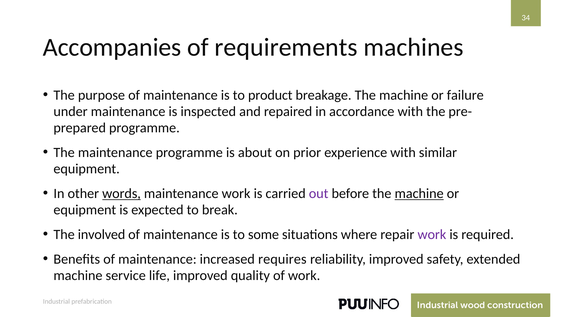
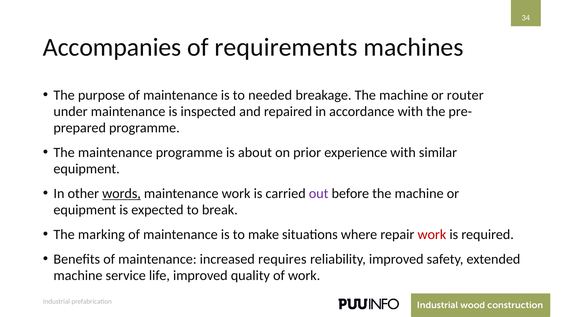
product: product -> needed
failure: failure -> router
machine at (419, 194) underline: present -> none
involved: involved -> marking
some: some -> make
work at (432, 235) colour: purple -> red
